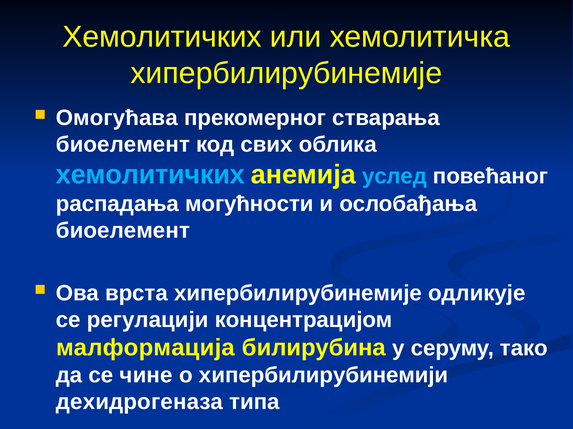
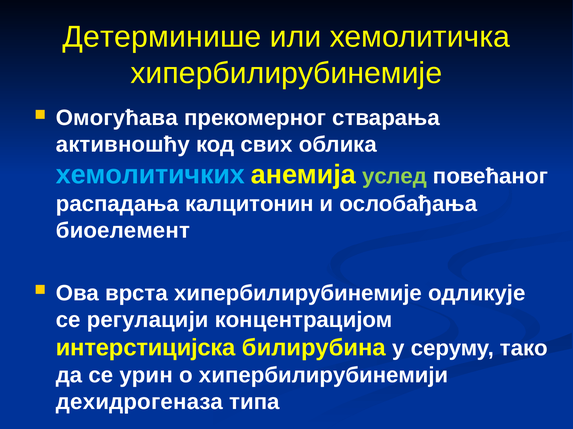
Хемолитичких at (162, 37): Хемолитичких -> Детерминише
биоелемент at (123, 145): биоелемент -> активношћу
услед colour: light blue -> light green
могућности: могућности -> калцитонин
малформација: малформација -> интерстицијска
чине: чине -> урин
